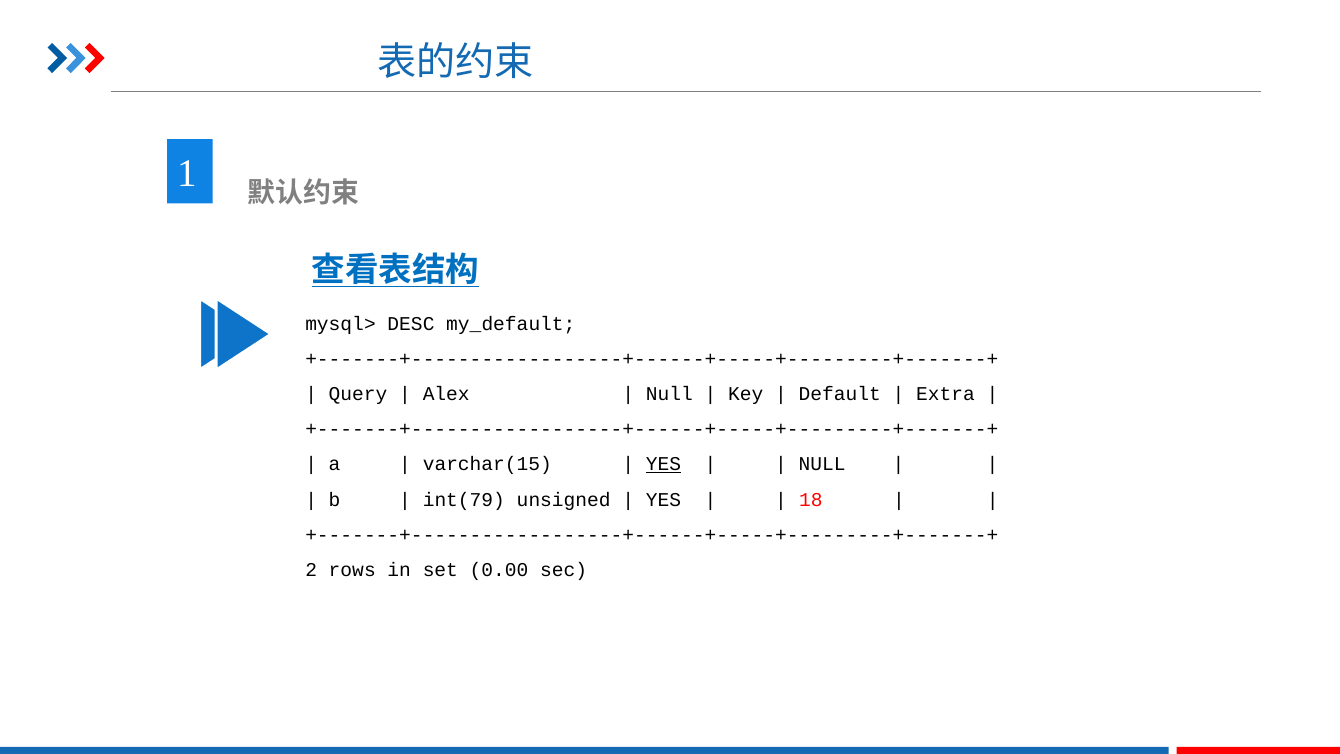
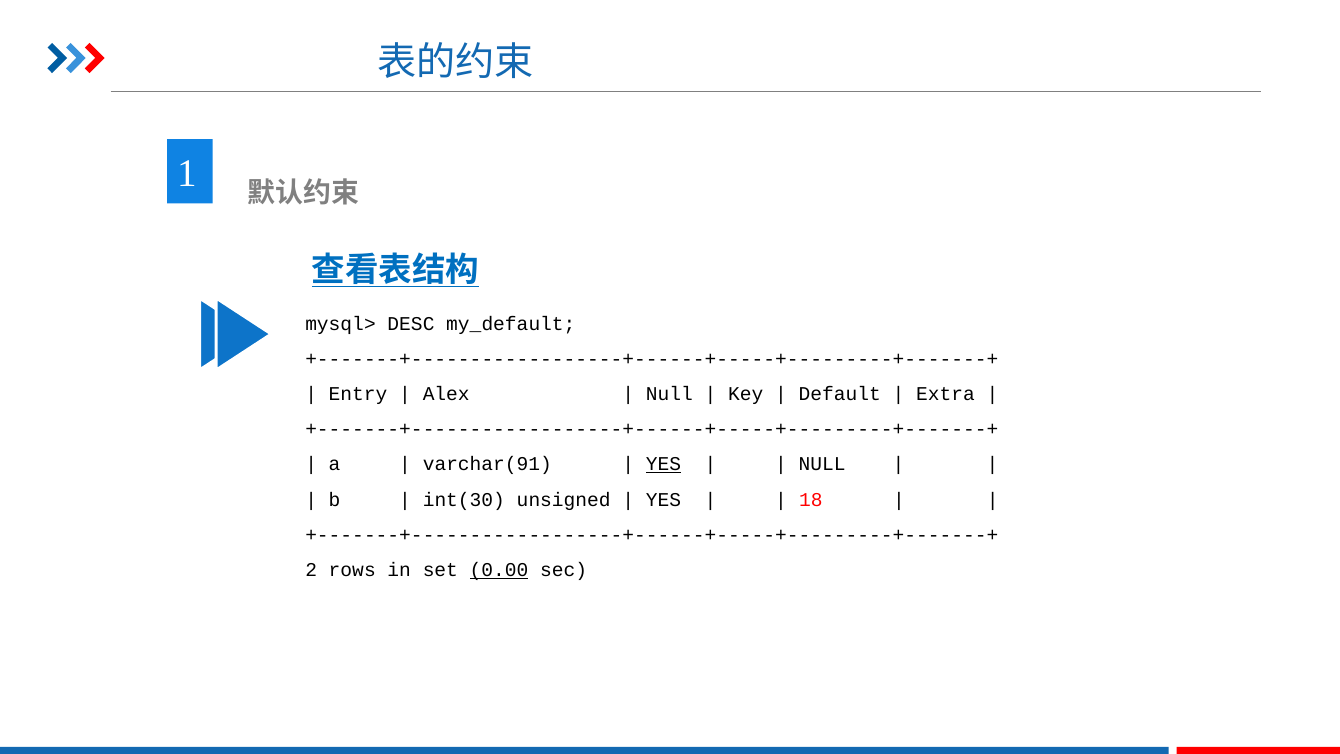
Query: Query -> Entry
varchar(15: varchar(15 -> varchar(91
int(79: int(79 -> int(30
0.00 underline: none -> present
